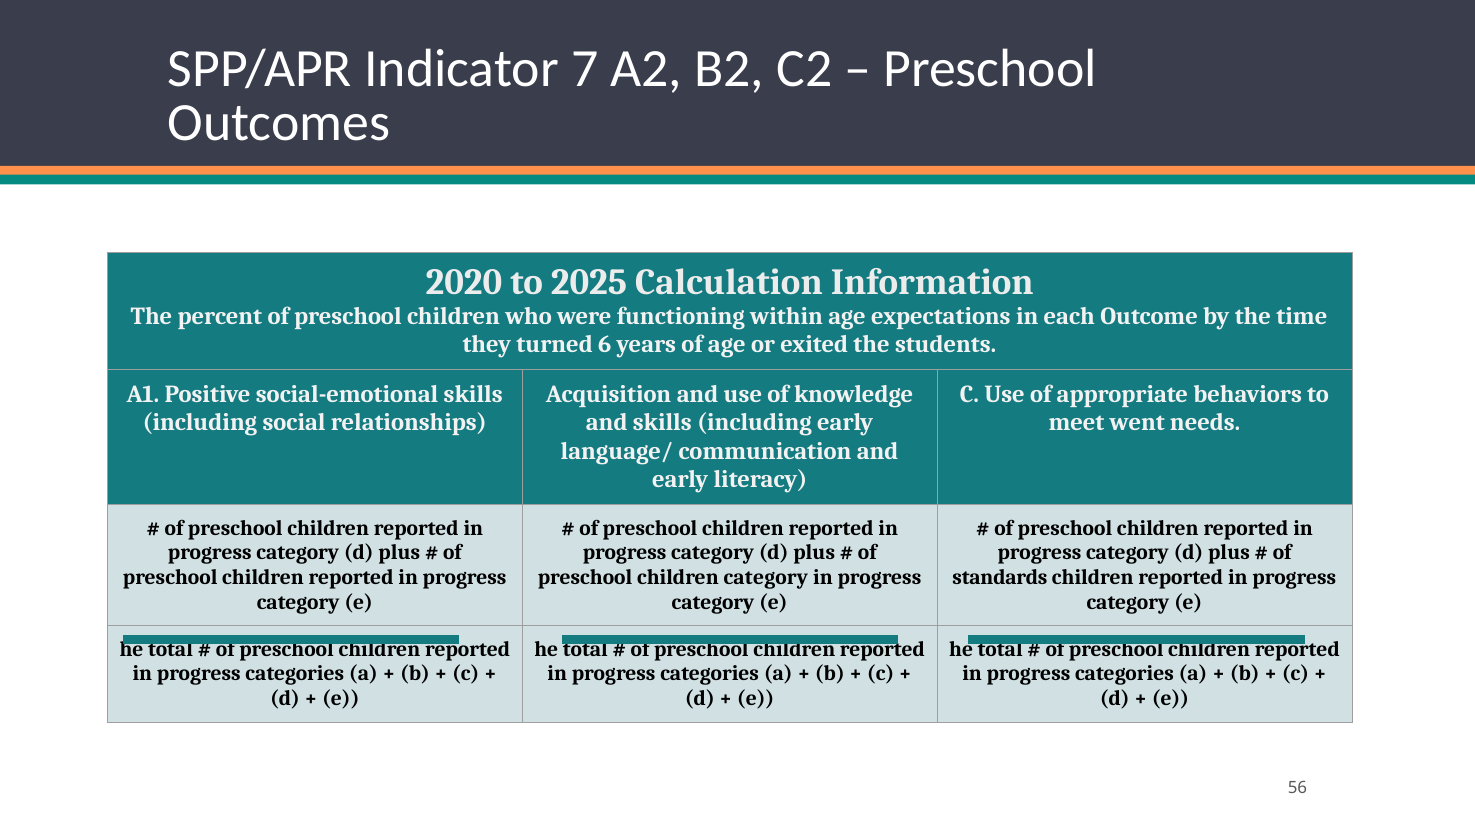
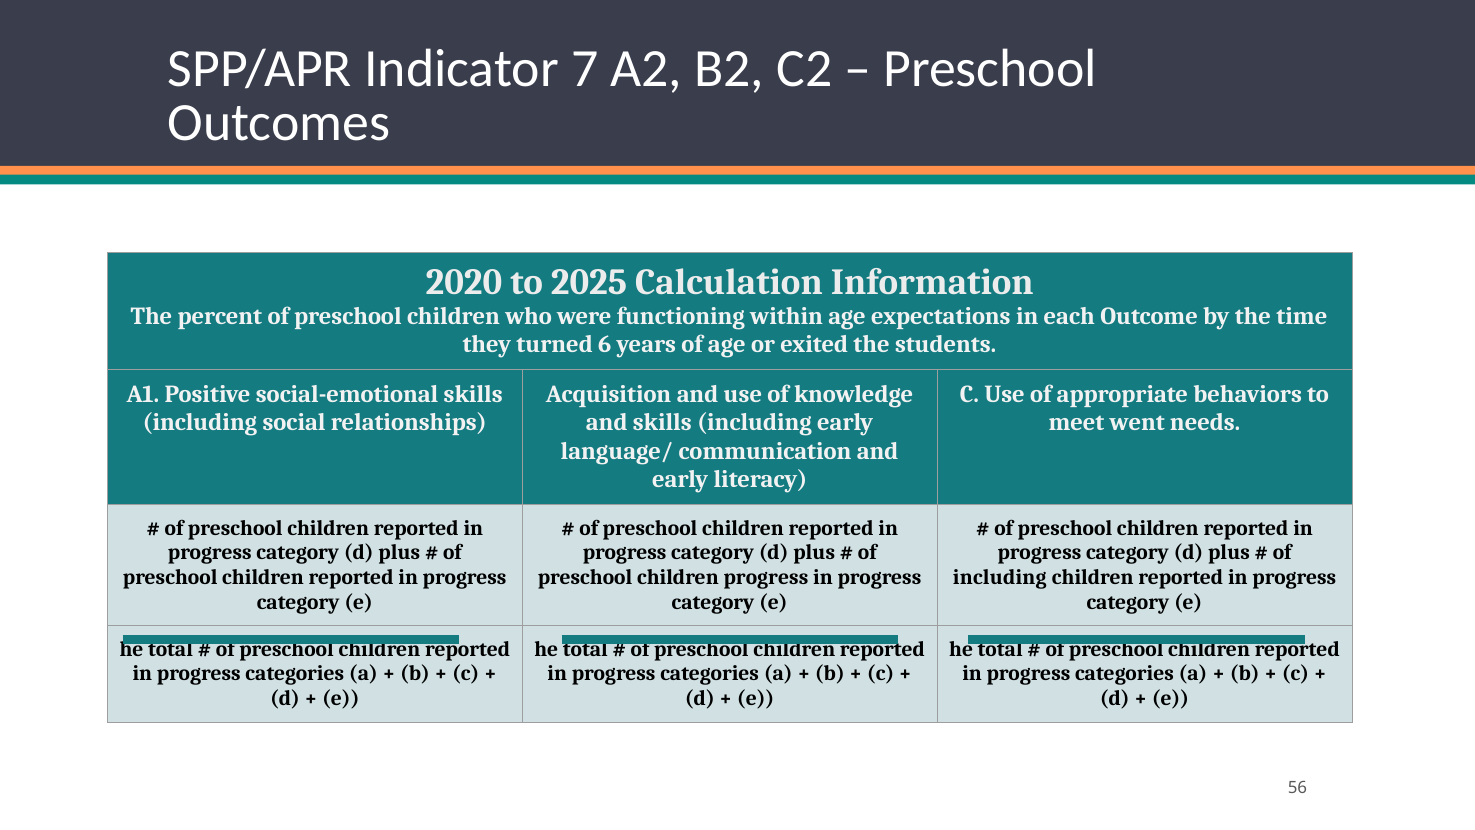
children category: category -> progress
standards at (1000, 577): standards -> including
